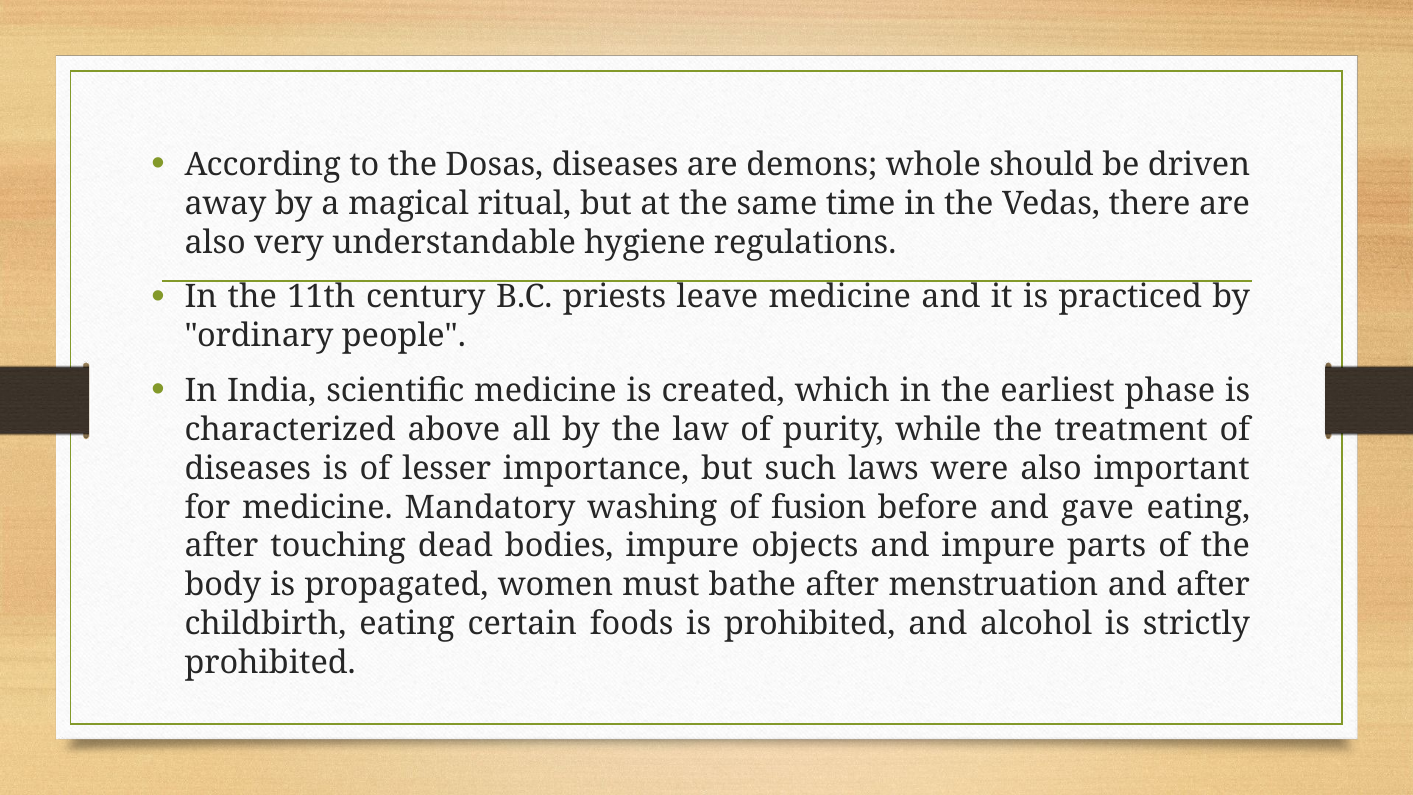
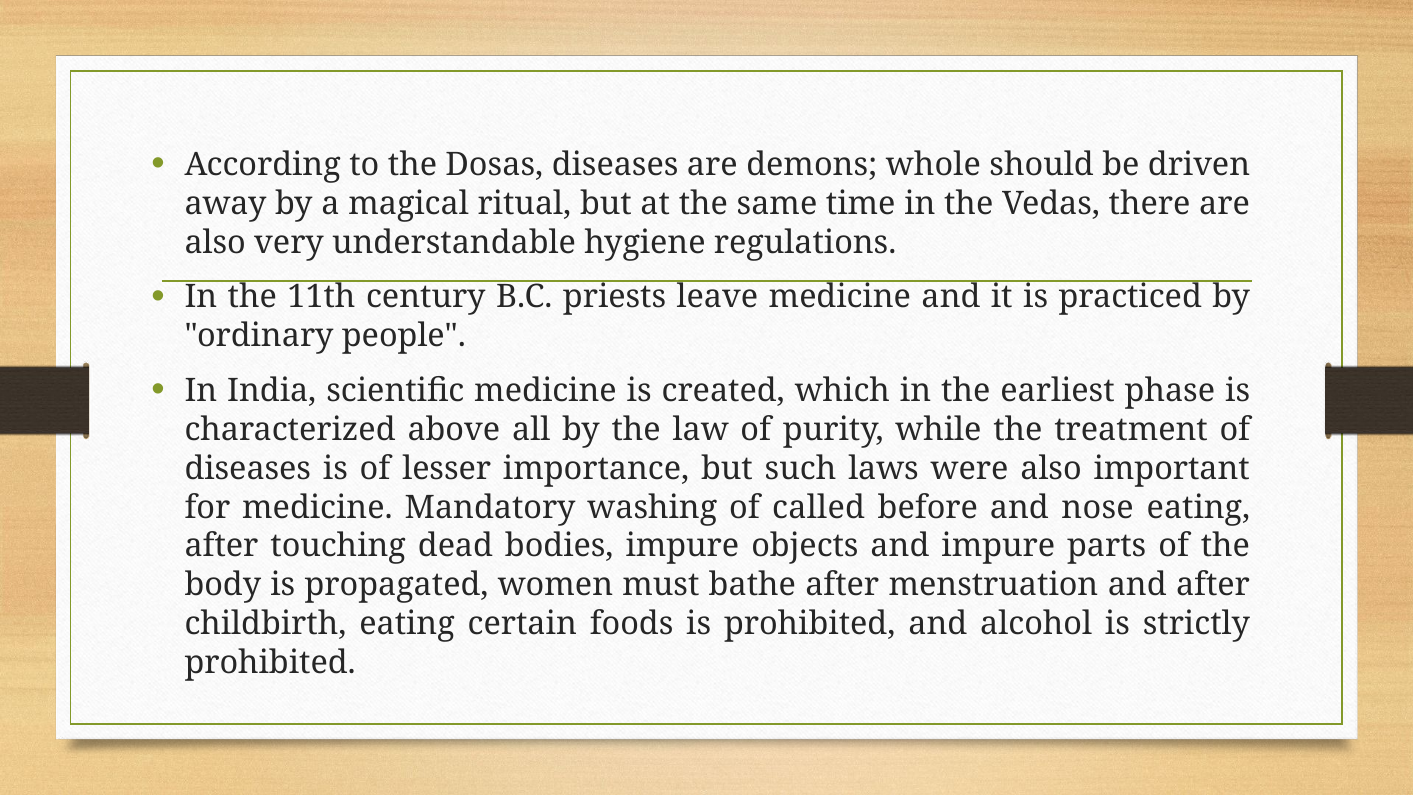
fusion: fusion -> called
gave: gave -> nose
